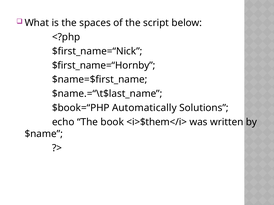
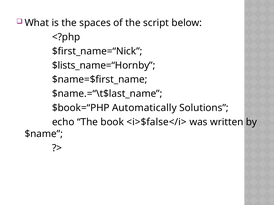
$first_name=“Hornby: $first_name=“Hornby -> $lists_name=“Hornby
<i>$them</i>: <i>$them</i> -> <i>$false</i>
